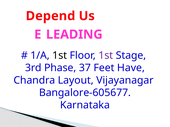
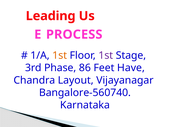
Depend: Depend -> Leading
LEADING: LEADING -> PROCESS
1st at (60, 56) colour: black -> orange
37: 37 -> 86
Bangalore-605677: Bangalore-605677 -> Bangalore-560740
